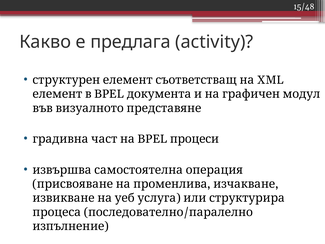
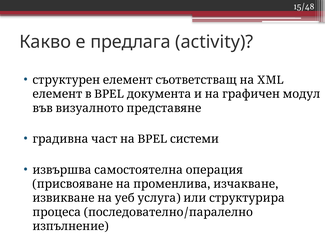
процеси: процеси -> системи
